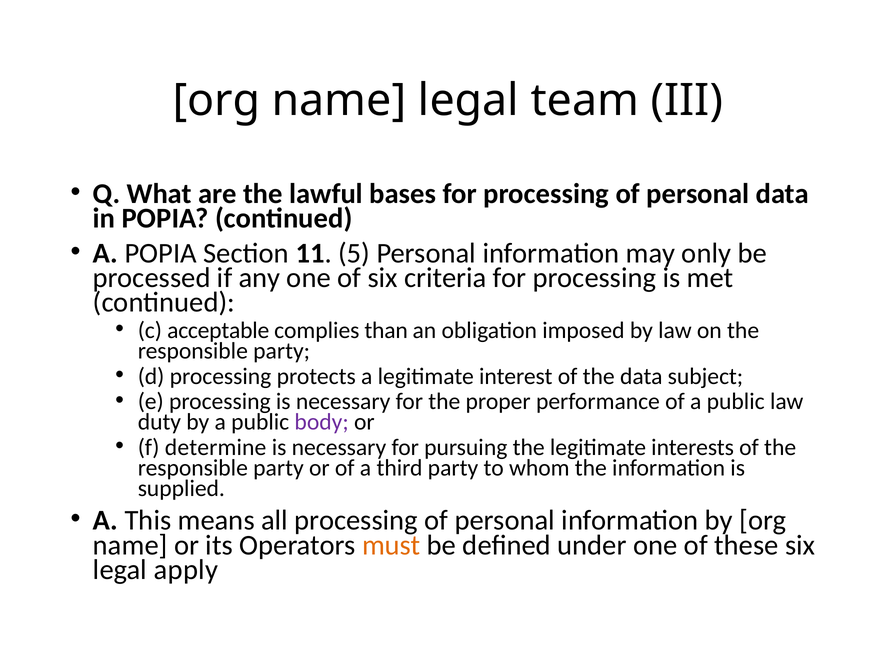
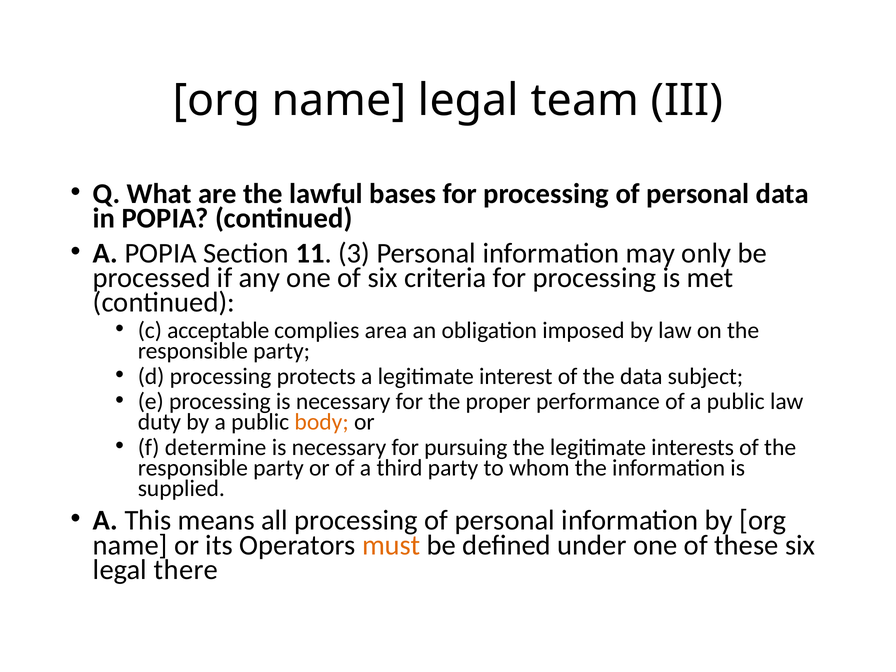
5: 5 -> 3
than: than -> area
body colour: purple -> orange
apply: apply -> there
